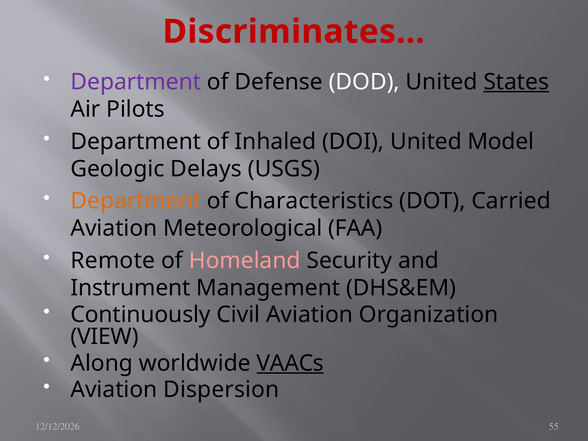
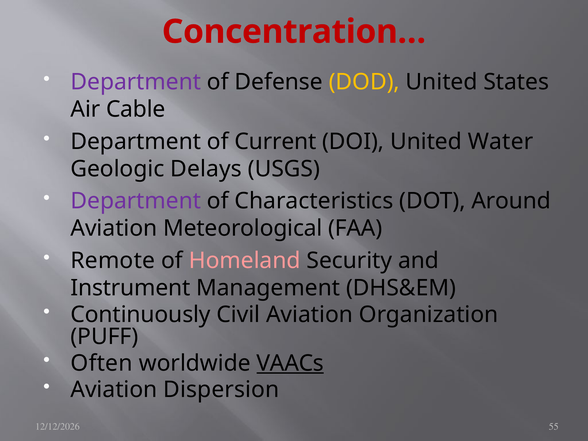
Discriminates…: Discriminates… -> Concentration…
DOD colour: white -> yellow
States underline: present -> none
Pilots: Pilots -> Cable
Inhaled: Inhaled -> Current
Model: Model -> Water
Department at (136, 201) colour: orange -> purple
Carried: Carried -> Around
VIEW: VIEW -> PUFF
Along: Along -> Often
